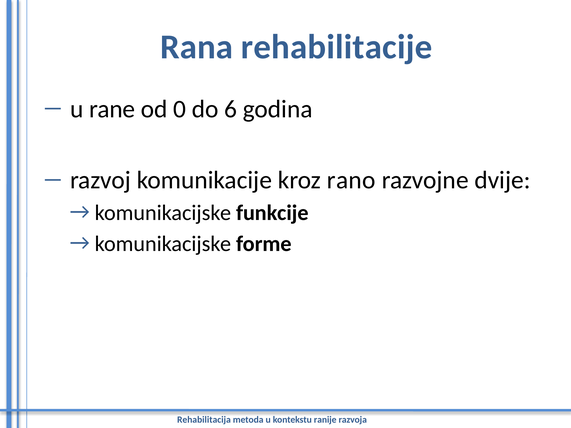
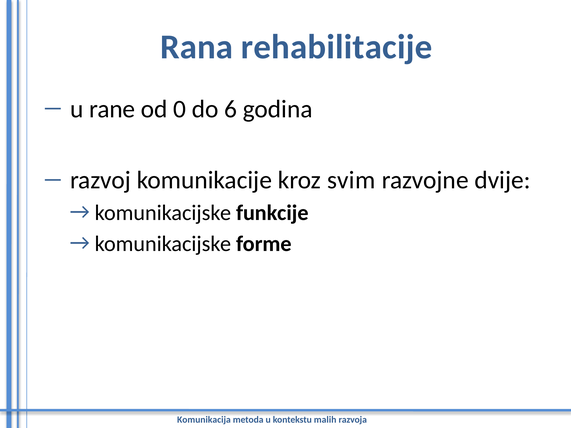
rano: rano -> svim
Rehabilitacija: Rehabilitacija -> Komunikacija
ranije: ranije -> malih
